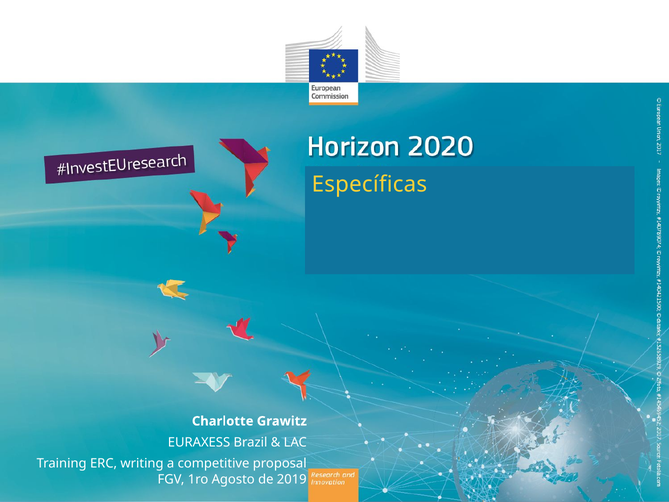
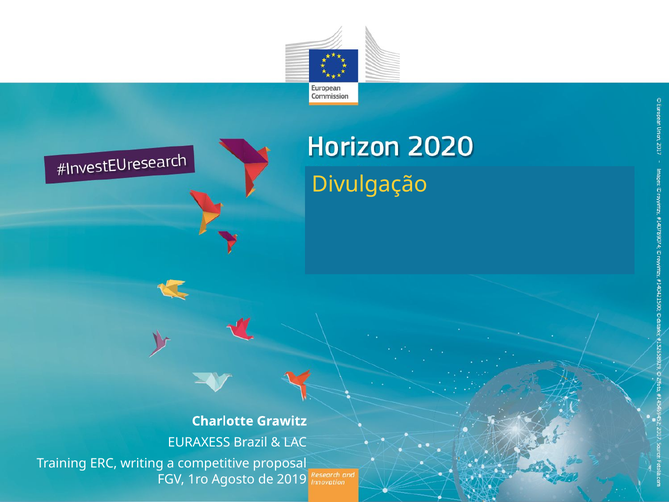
Específicas: Específicas -> Divulgação
